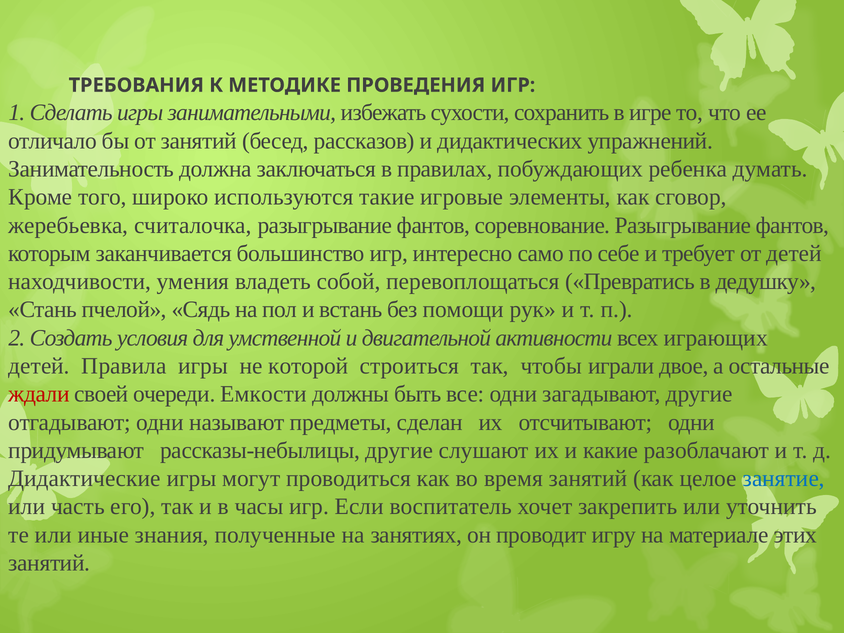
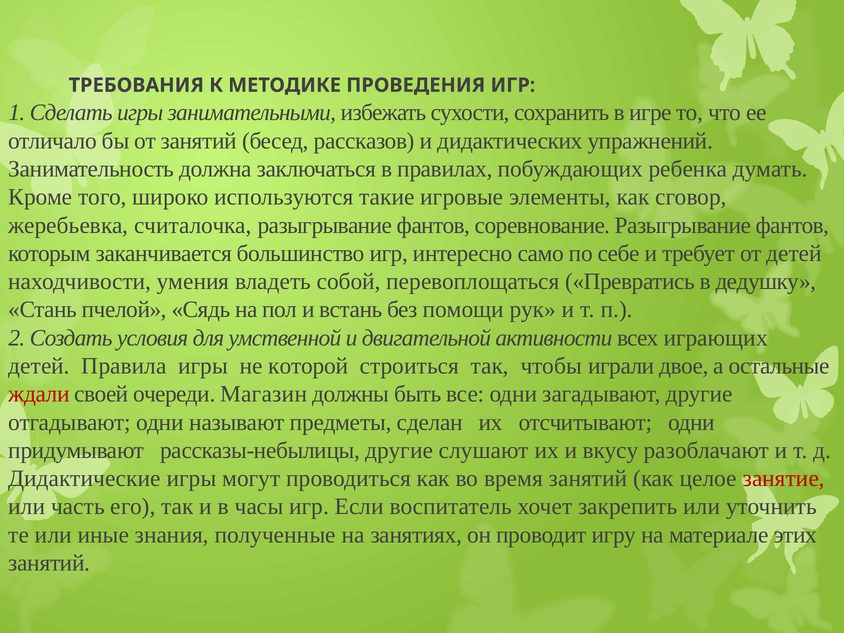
Емкости: Емкости -> Магазин
какие: какие -> вкусу
занятие colour: blue -> red
